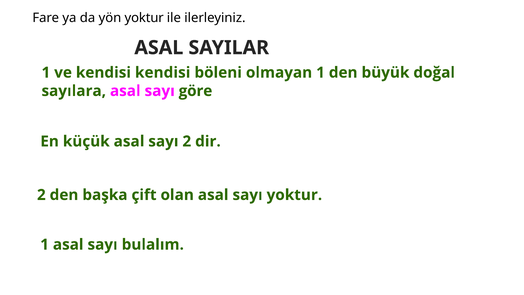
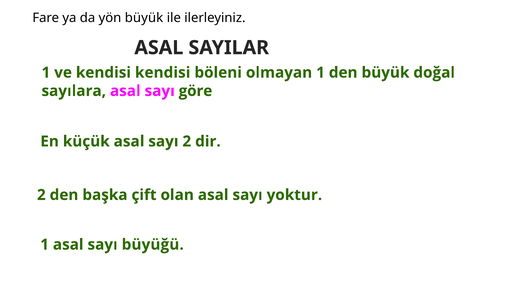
yön yoktur: yoktur -> büyük
bulalım: bulalım -> büyüğü
